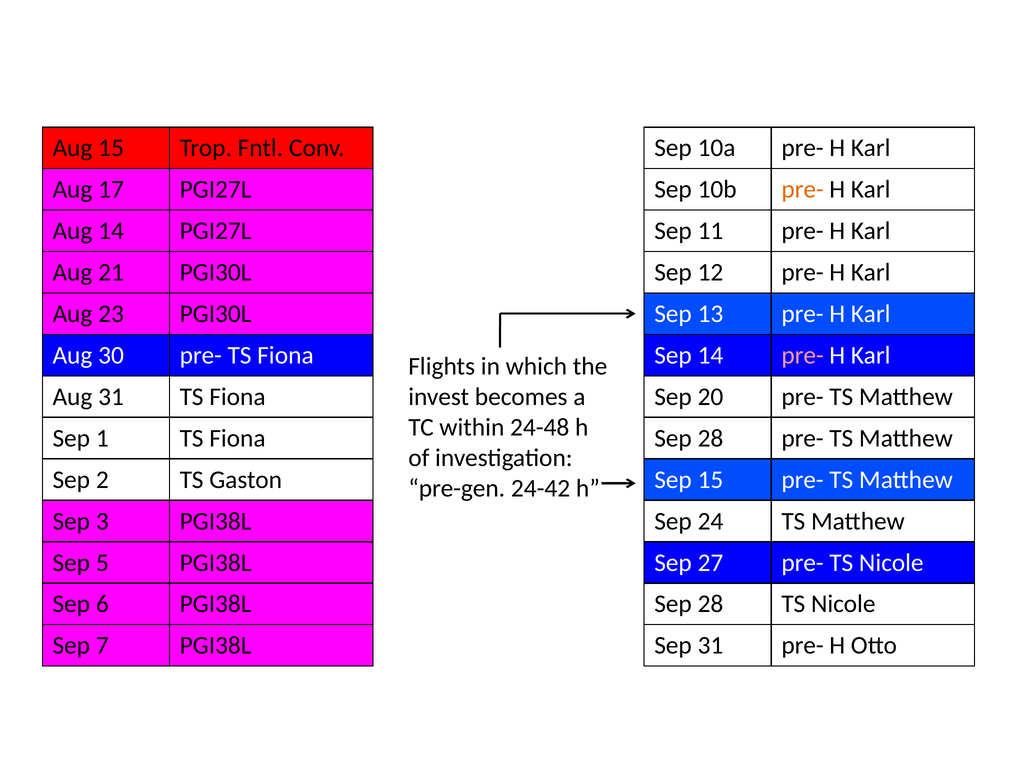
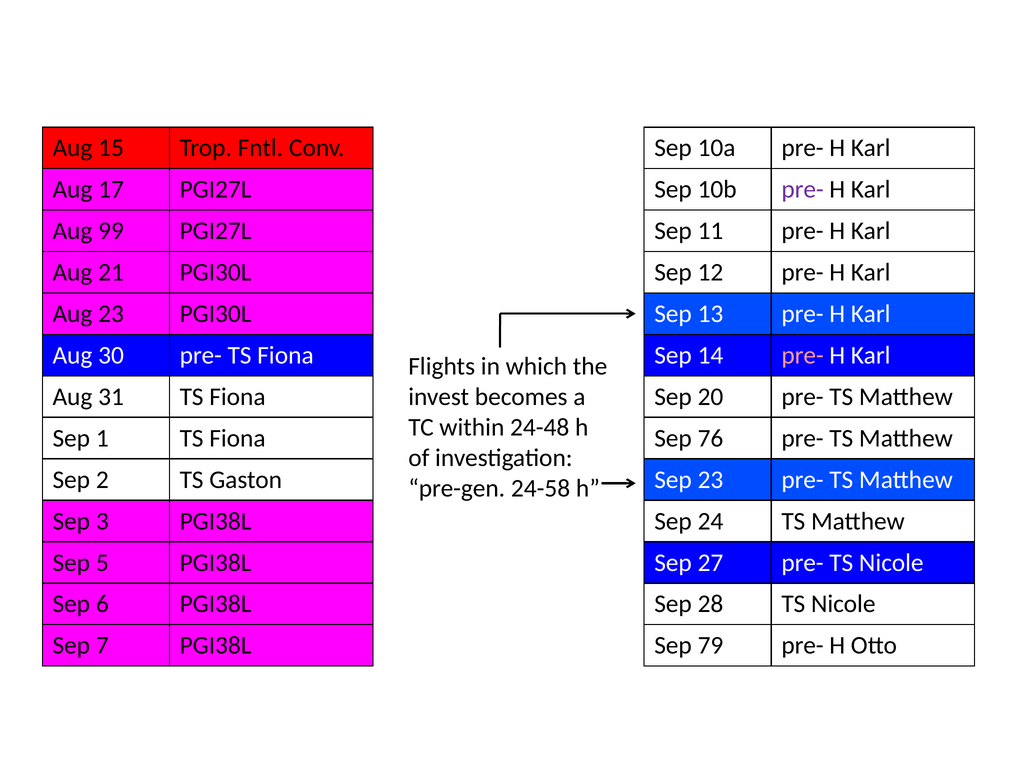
pre- at (803, 189) colour: orange -> purple
Aug 14: 14 -> 99
28 at (710, 438): 28 -> 76
Sep 15: 15 -> 23
24-42: 24-42 -> 24-58
Sep 31: 31 -> 79
